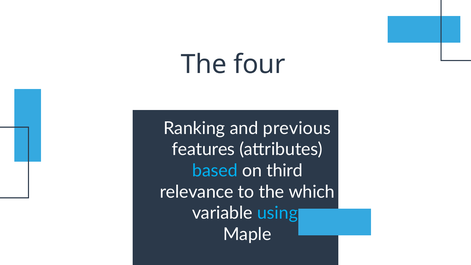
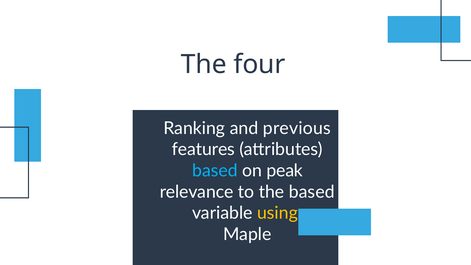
third: third -> peak
the which: which -> based
using colour: light blue -> yellow
